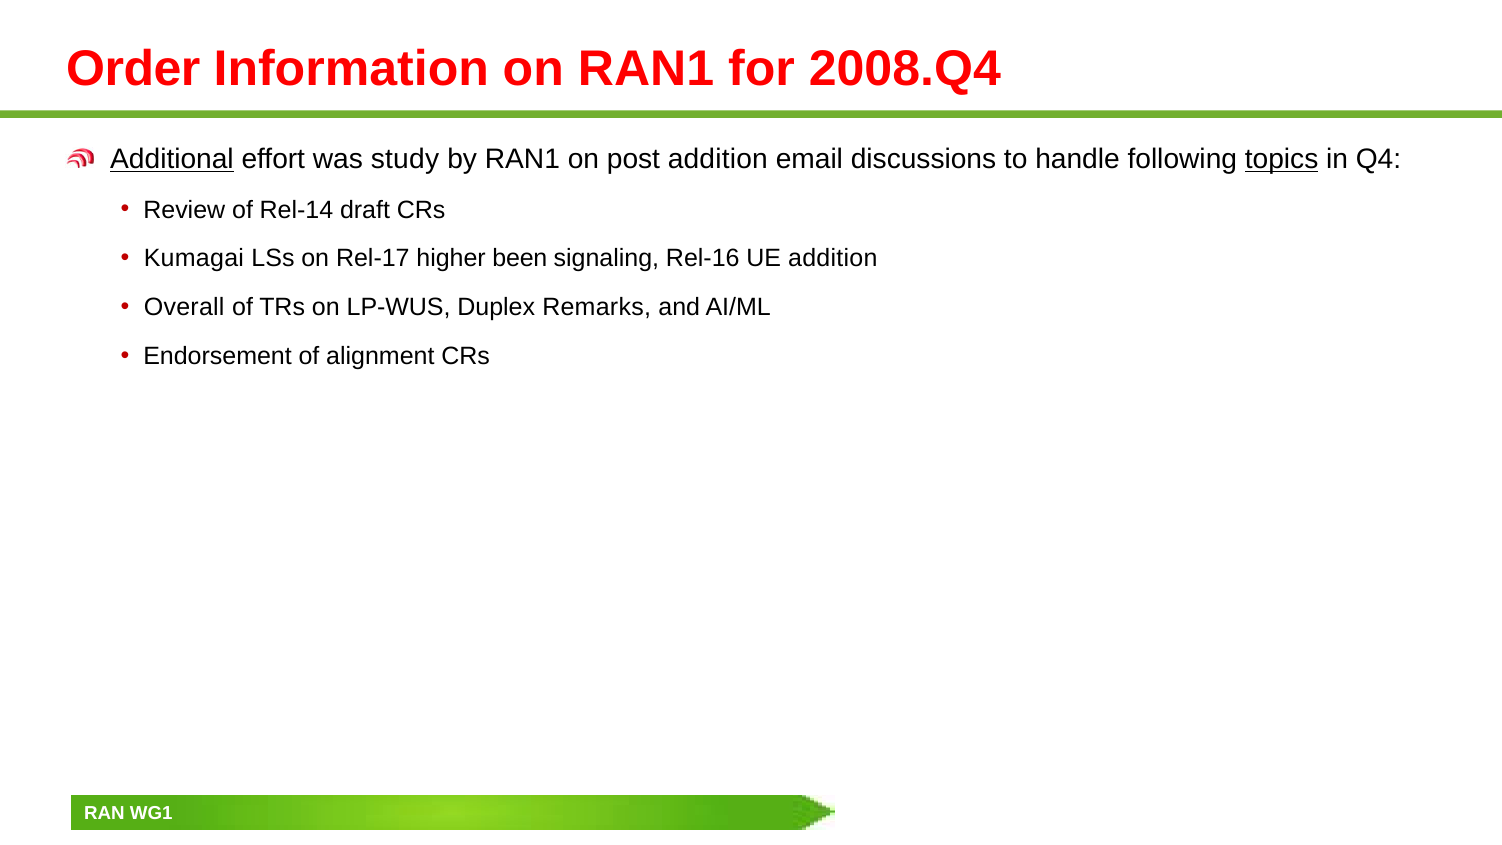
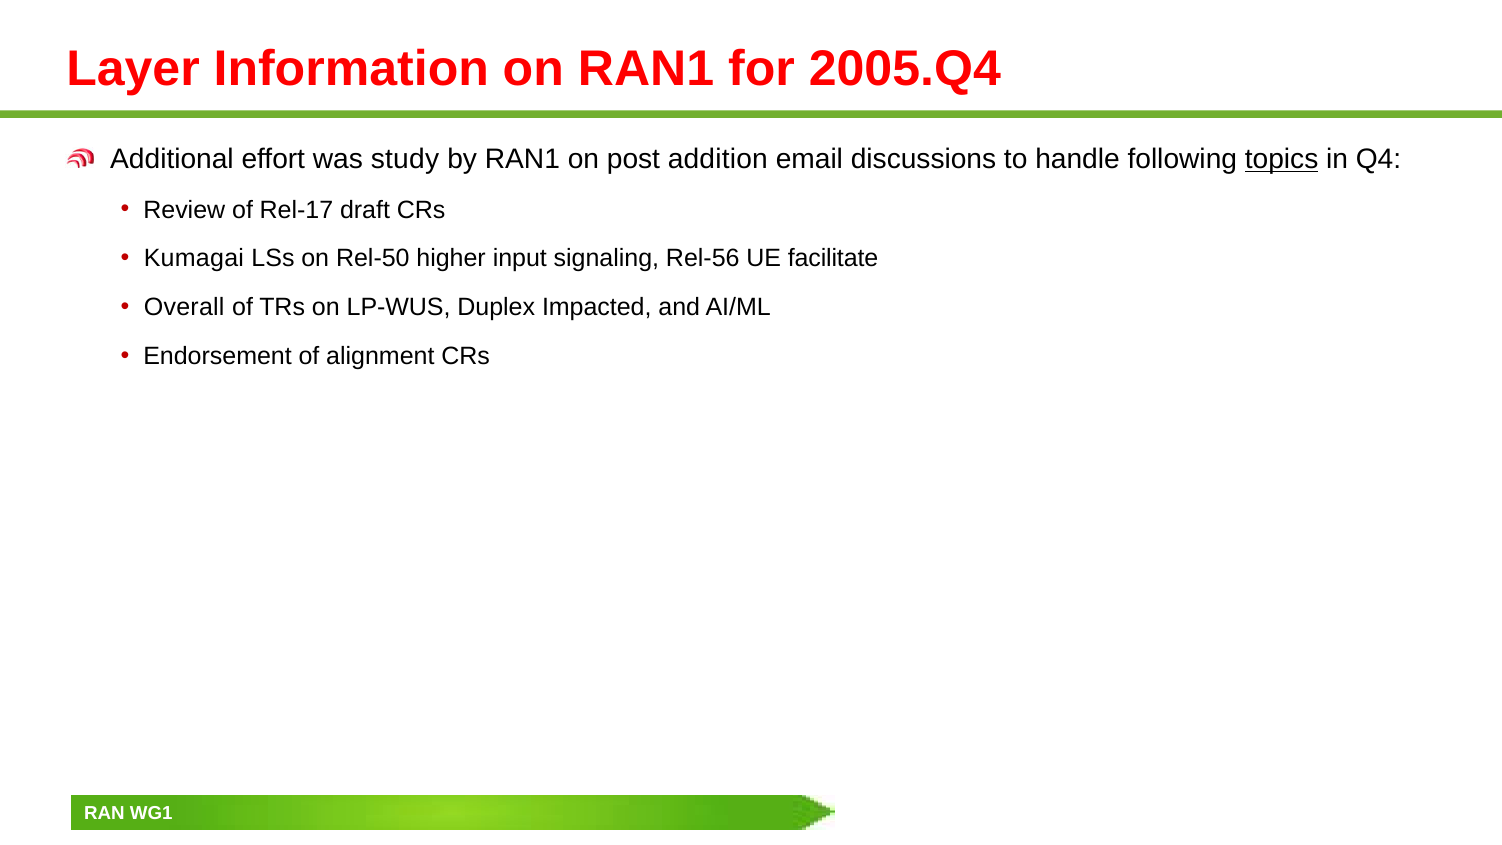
Order: Order -> Layer
2008.Q4: 2008.Q4 -> 2005.Q4
Additional underline: present -> none
Rel-14: Rel-14 -> Rel-17
Rel-17: Rel-17 -> Rel-50
been: been -> input
Rel-16: Rel-16 -> Rel-56
UE addition: addition -> facilitate
Remarks: Remarks -> Impacted
